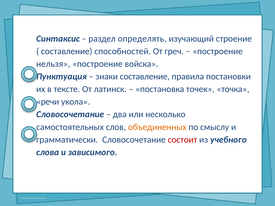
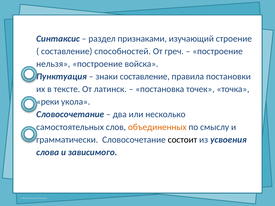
определять: определять -> признаками
речи: речи -> реки
состоит colour: red -> black
учебного: учебного -> усвоения
